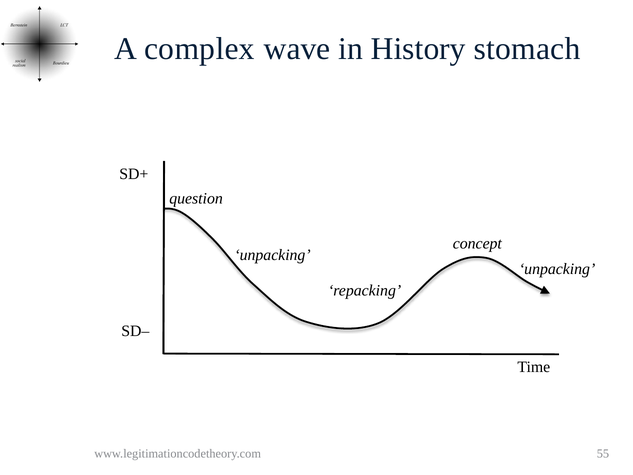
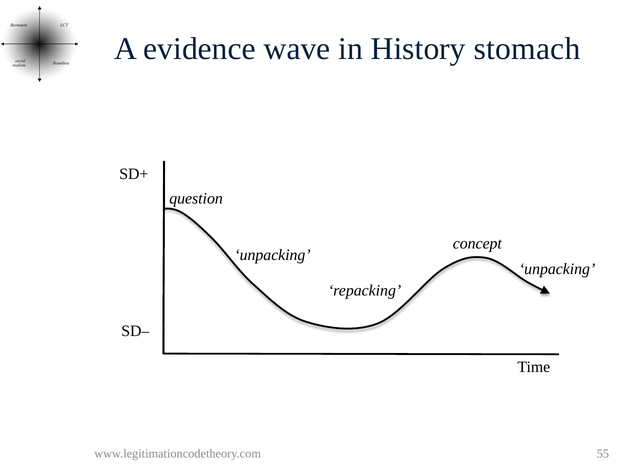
complex: complex -> evidence
